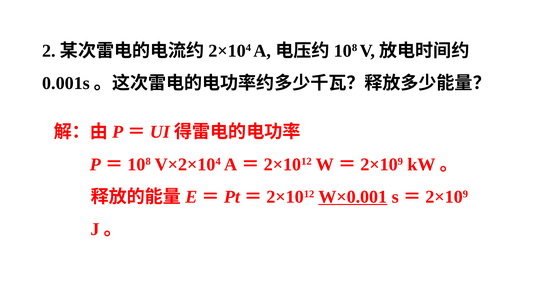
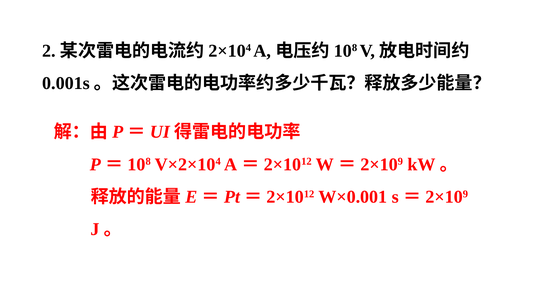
W×0.001 underline: present -> none
